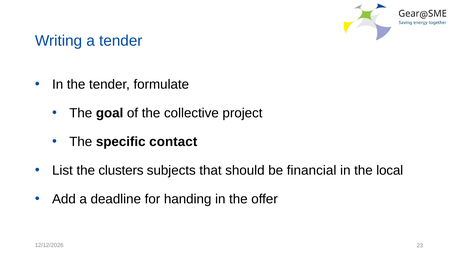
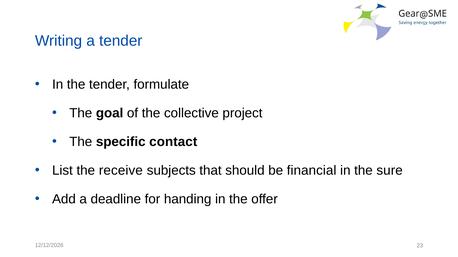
clusters: clusters -> receive
local: local -> sure
